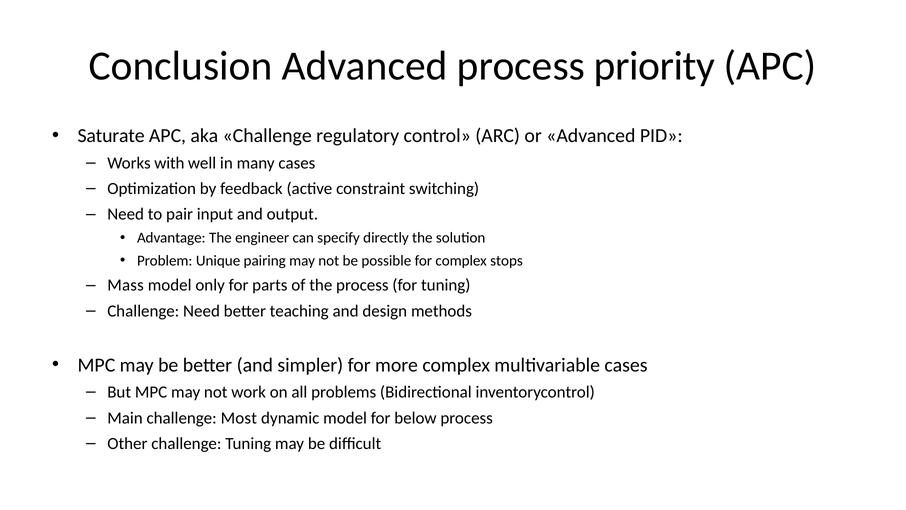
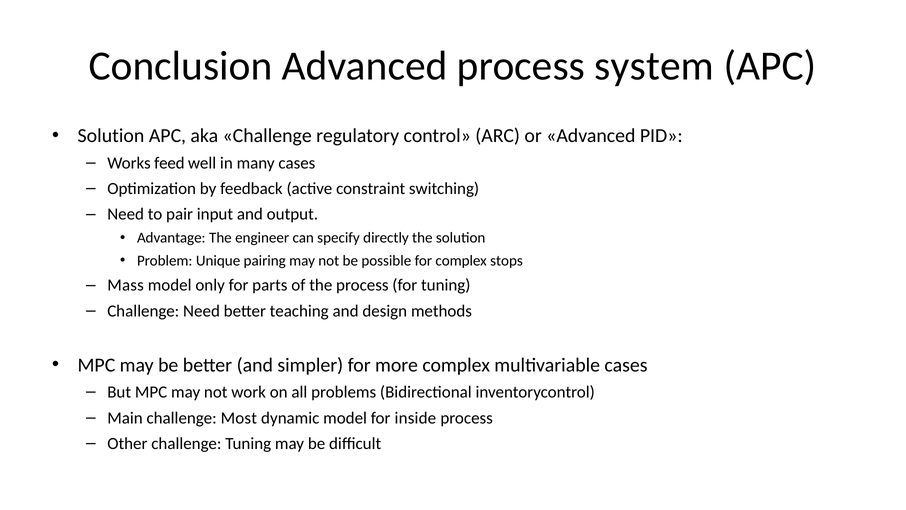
priority: priority -> system
Saturate at (111, 136): Saturate -> Solution
with: with -> feed
below: below -> inside
